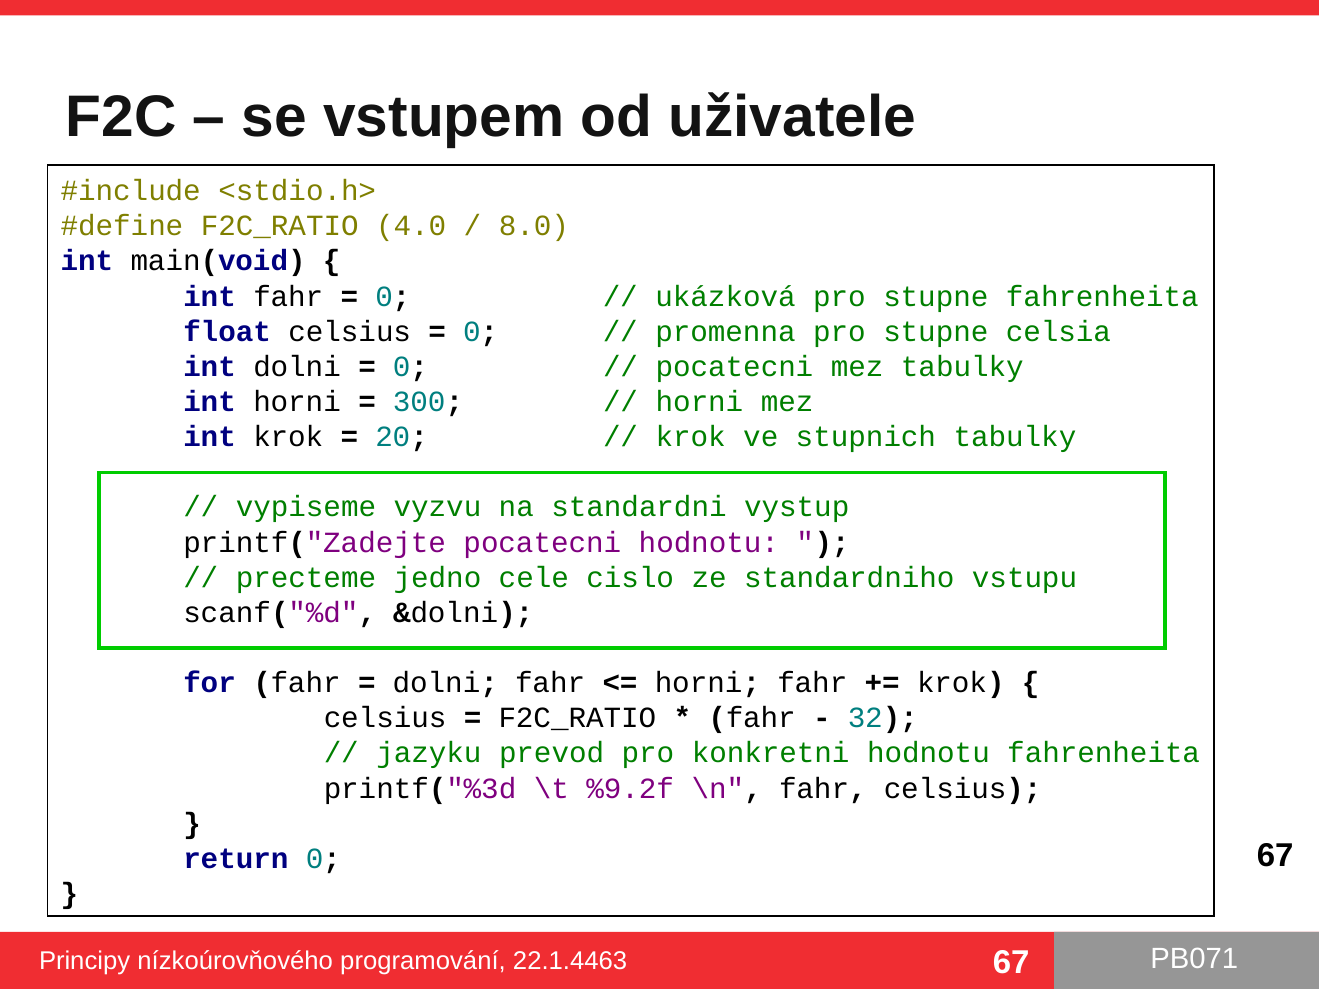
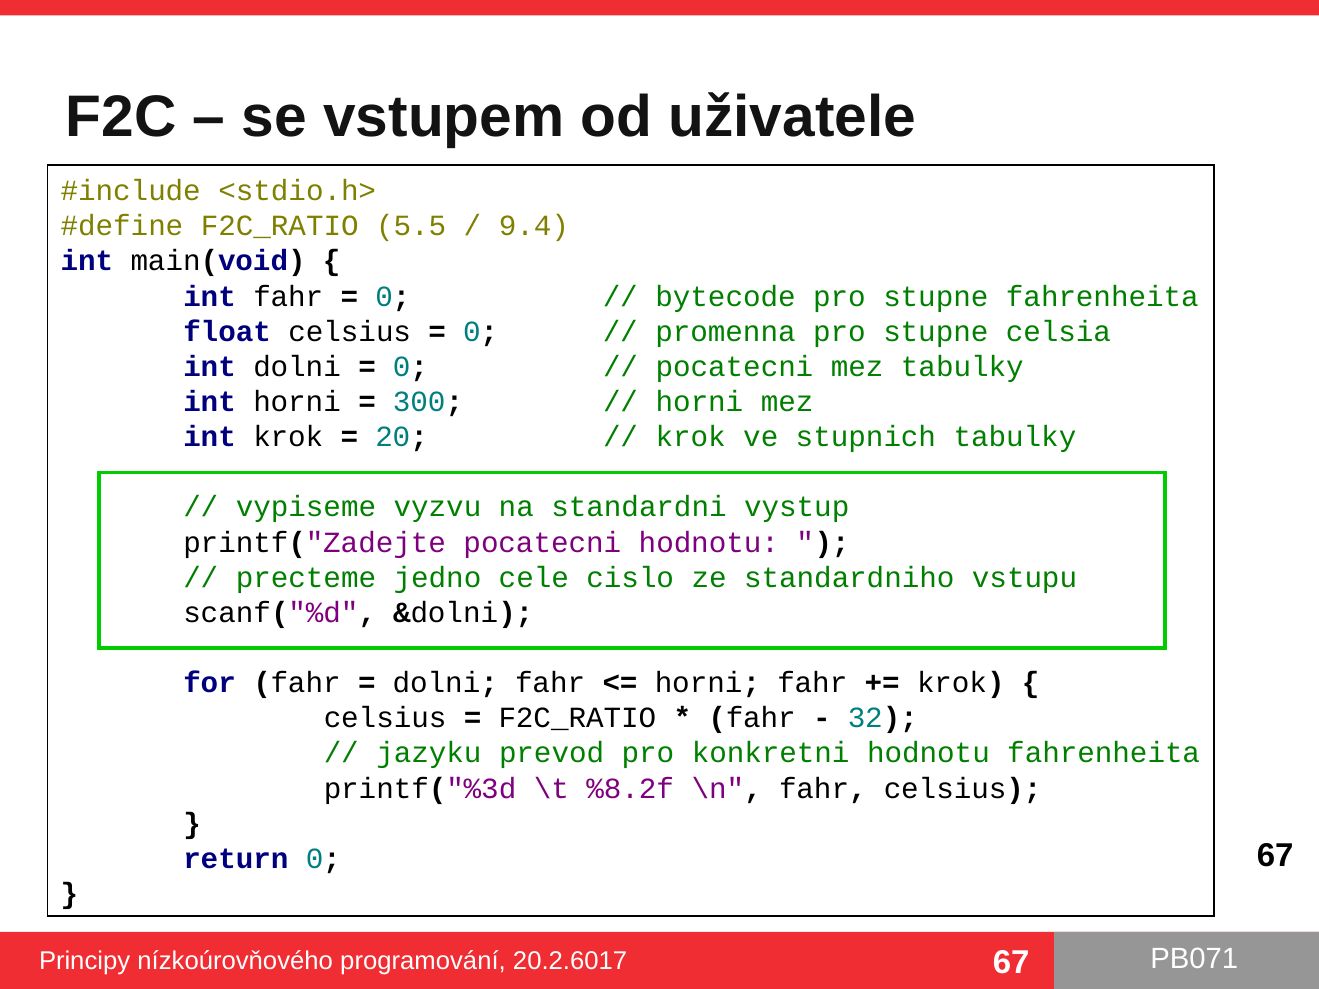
4.0: 4.0 -> 5.5
8.0: 8.0 -> 9.4
ukázková: ukázková -> bytecode
%9.2f: %9.2f -> %8.2f
22.1.4463: 22.1.4463 -> 20.2.6017
